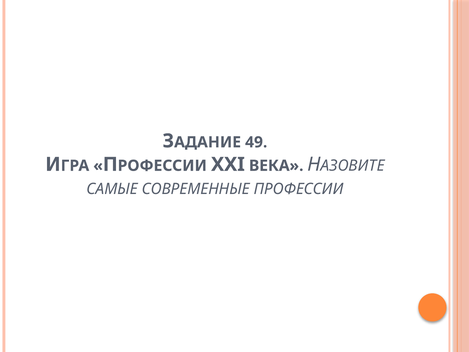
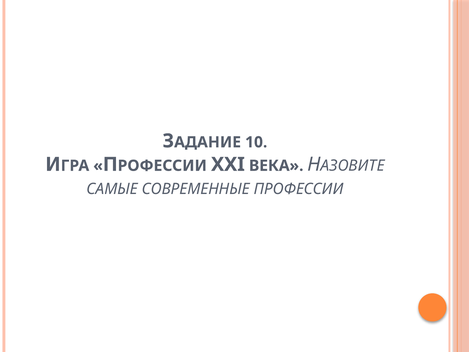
49: 49 -> 10
